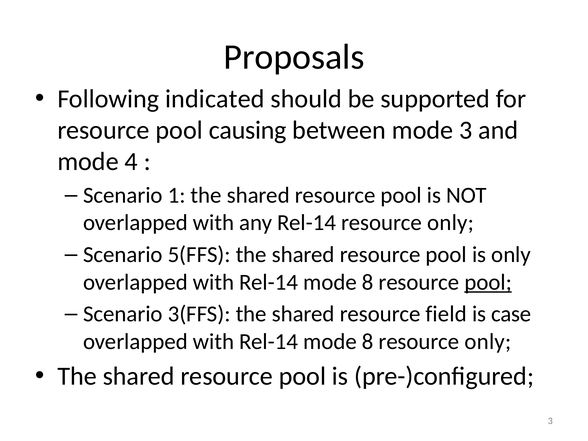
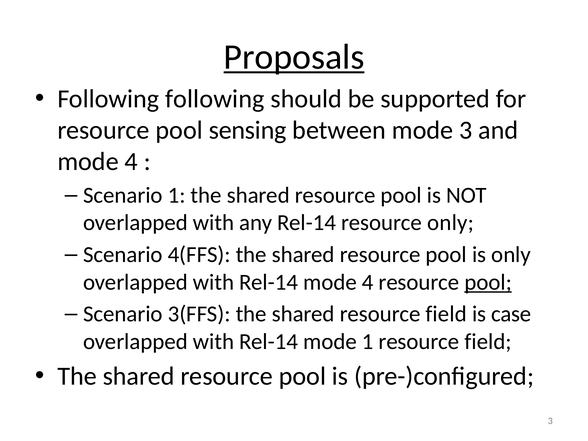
Proposals underline: none -> present
Following indicated: indicated -> following
causing: causing -> sensing
5(FFS: 5(FFS -> 4(FFS
8 at (368, 282): 8 -> 4
8 at (368, 341): 8 -> 1
only at (488, 341): only -> field
